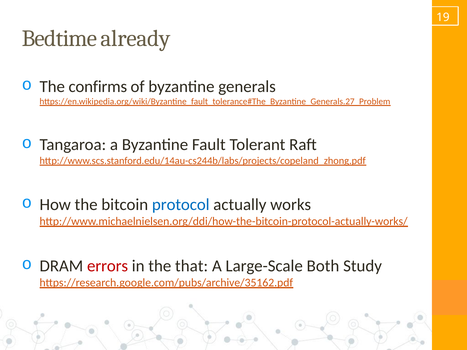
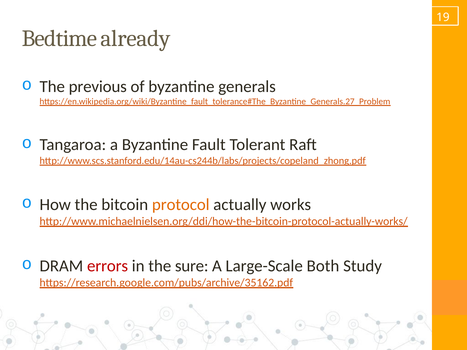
confirms: confirms -> previous
protocol colour: blue -> orange
that: that -> sure
